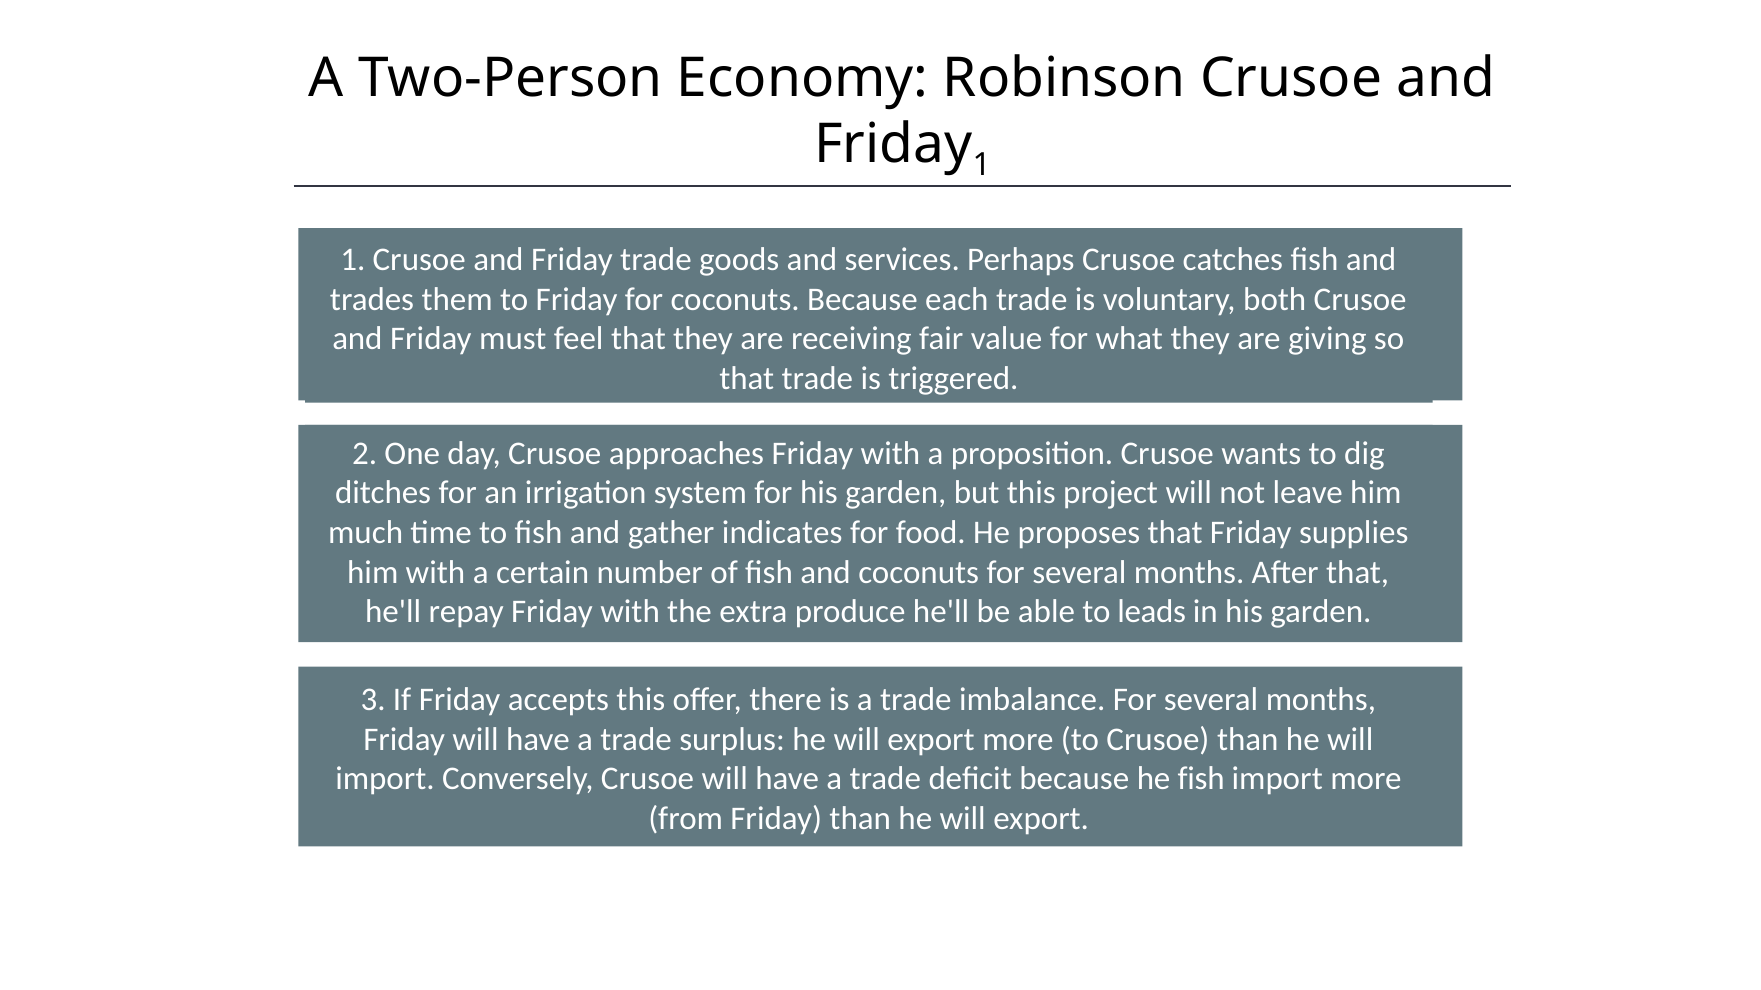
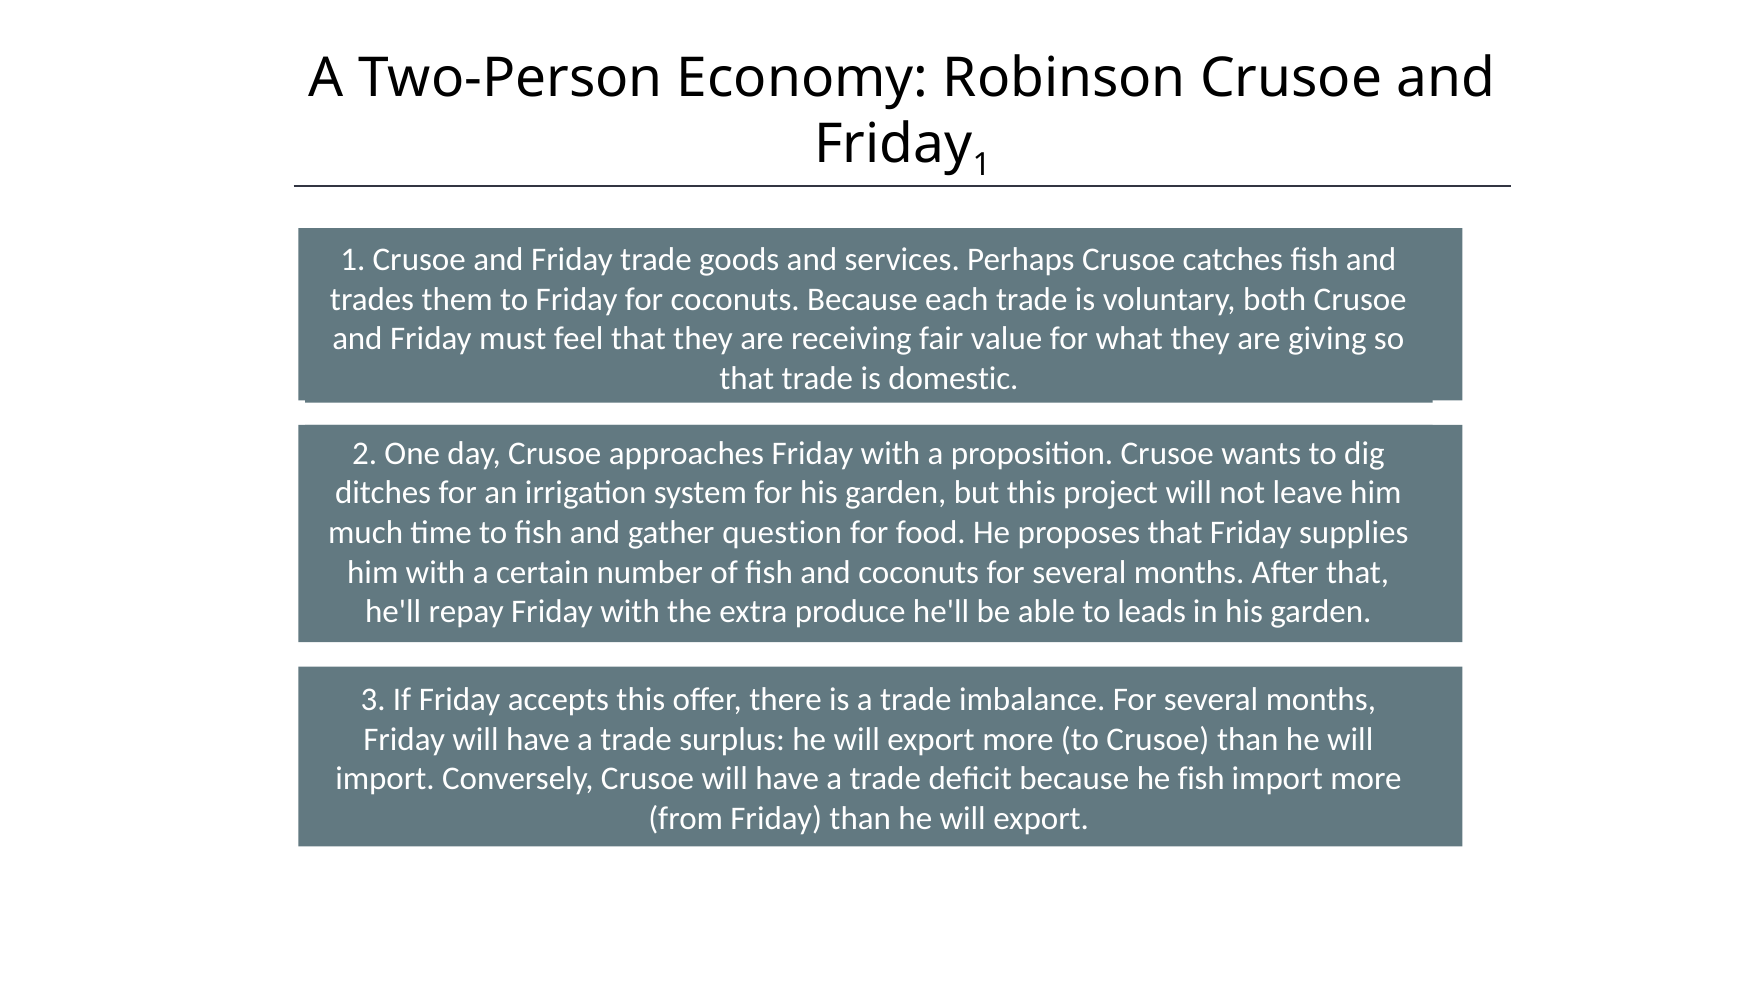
triggered: triggered -> domestic
indicates: indicates -> question
